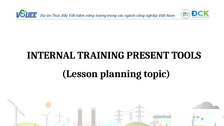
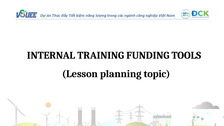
PRESENT: PRESENT -> FUNDING
